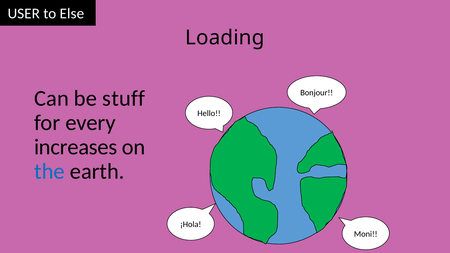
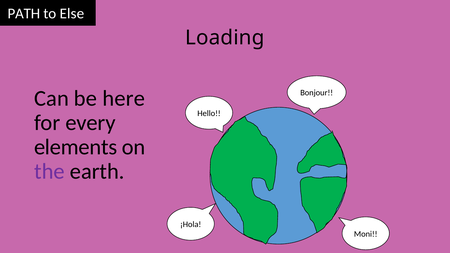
USER: USER -> PATH
stuff: stuff -> here
increases: increases -> elements
the colour: blue -> purple
